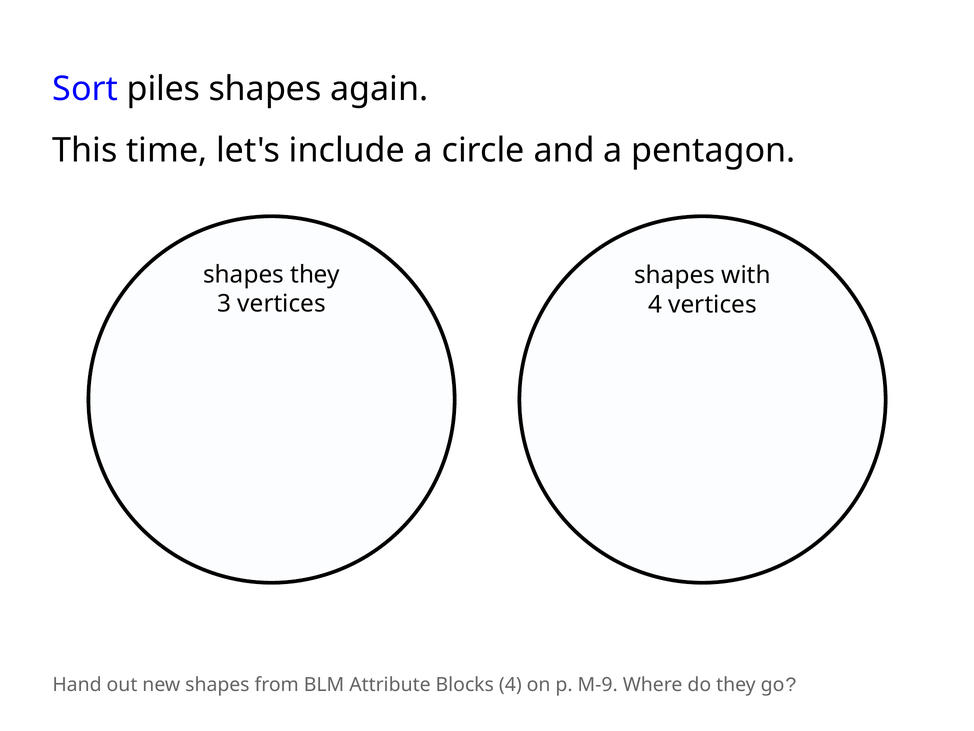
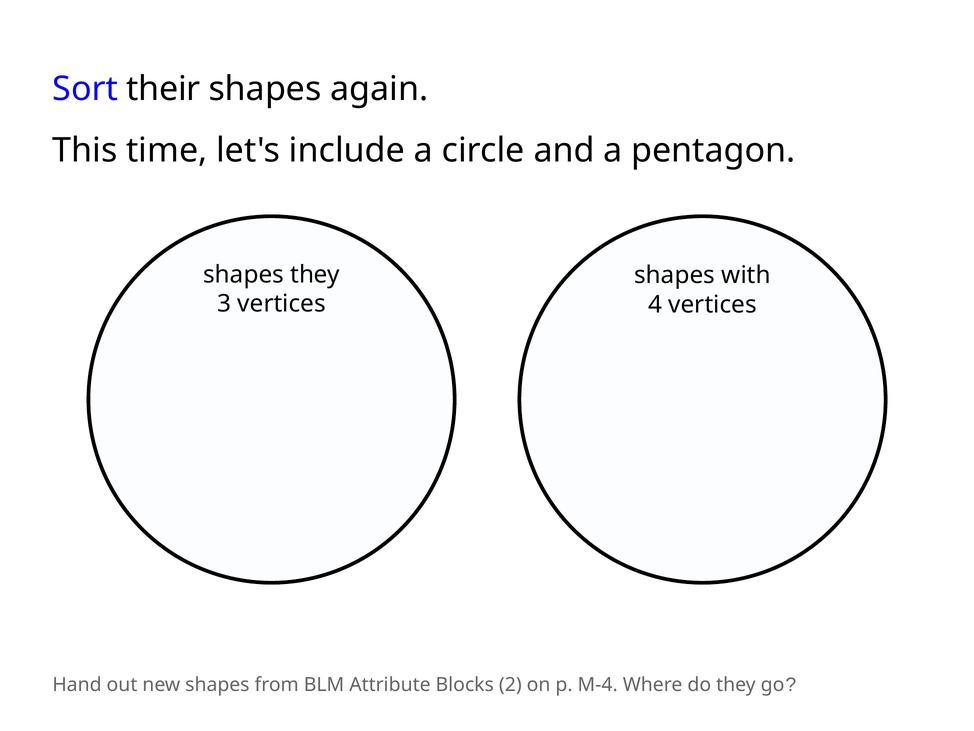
piles: piles -> their
Blocks 4: 4 -> 2
M-9: M-9 -> M-4
